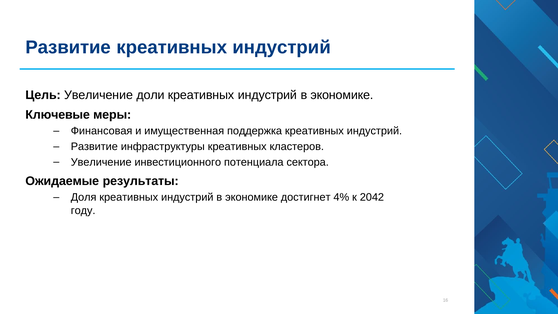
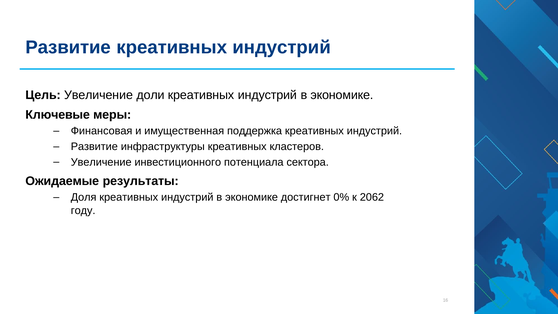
4%: 4% -> 0%
2042: 2042 -> 2062
